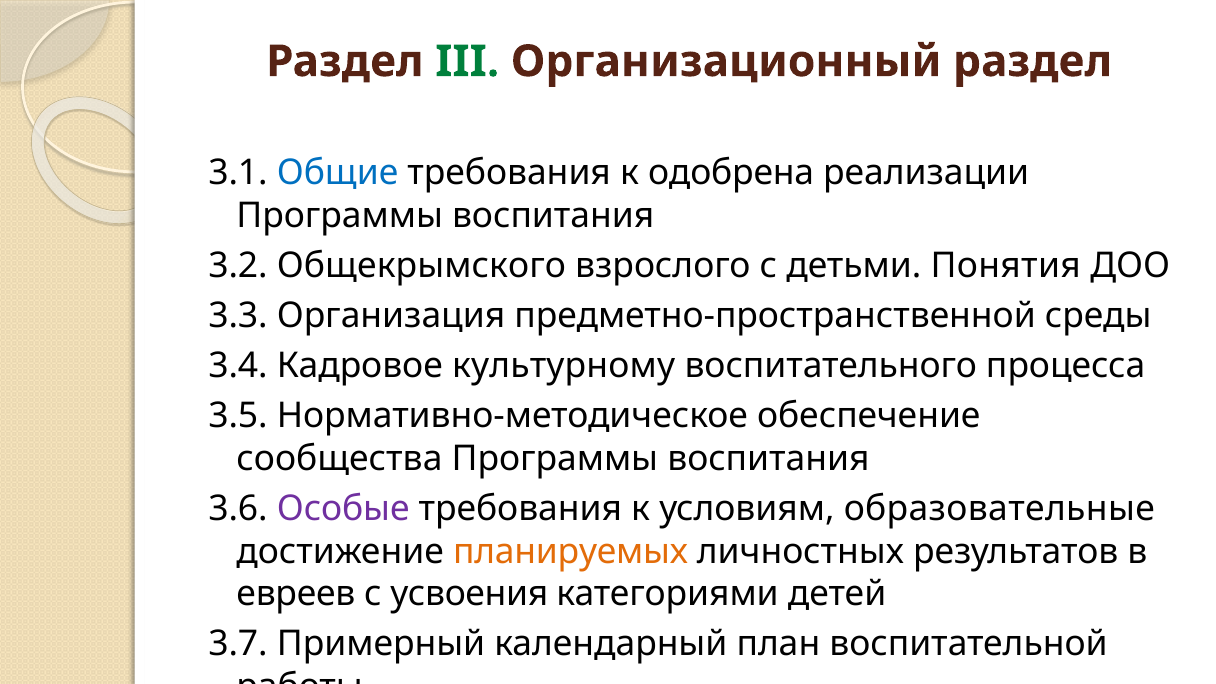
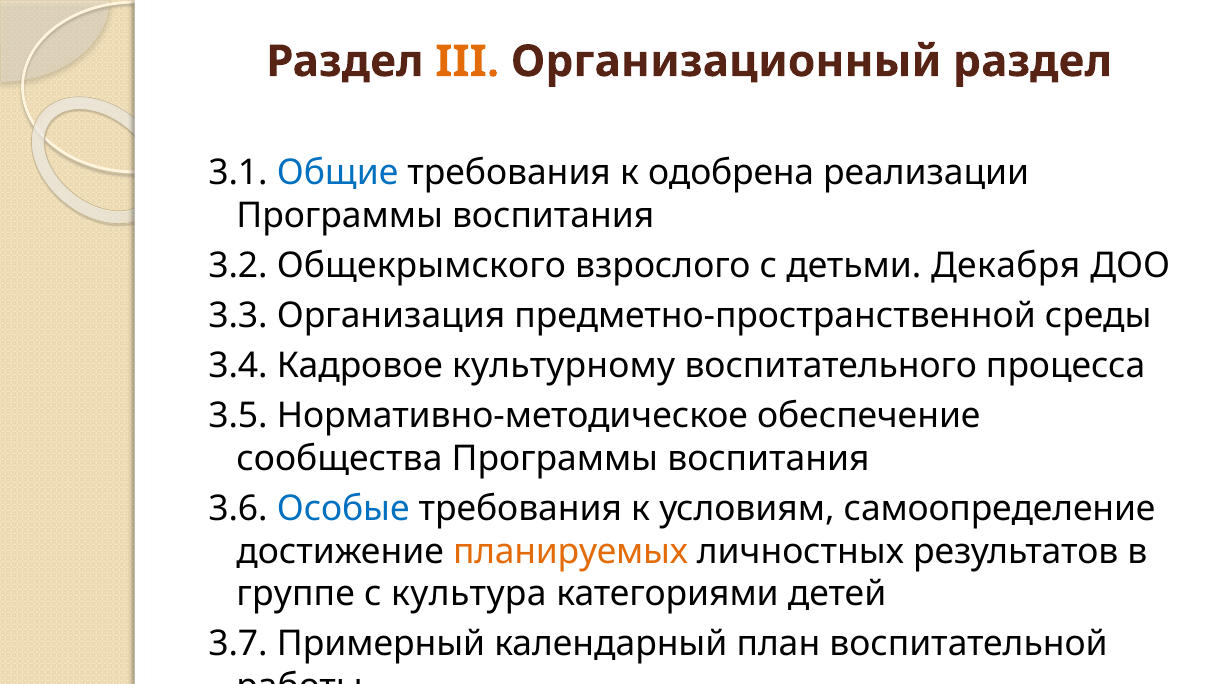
III colour: green -> orange
Понятия: Понятия -> Декабря
Особые colour: purple -> blue
образовательные: образовательные -> самоопределение
евреев: евреев -> группе
усвоения: усвоения -> культура
